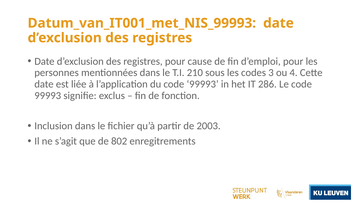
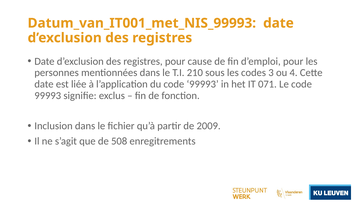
286: 286 -> 071
2003: 2003 -> 2009
802: 802 -> 508
